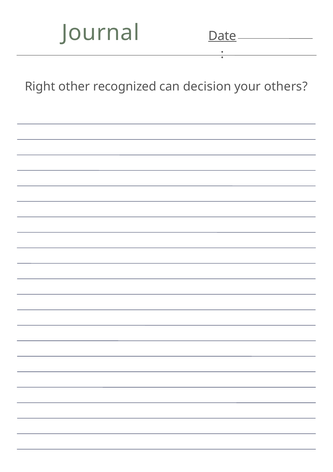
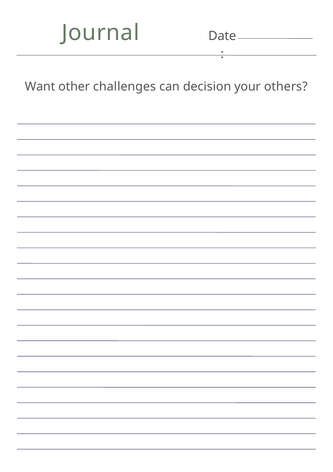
Date underline: present -> none
Right: Right -> Want
recognized: recognized -> challenges
